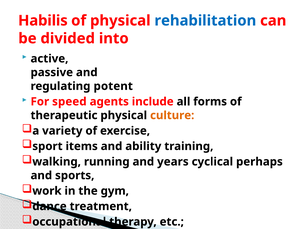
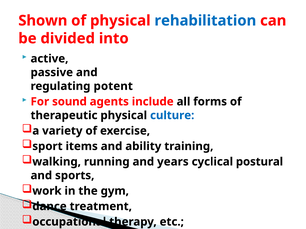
Habilis: Habilis -> Shown
speed: speed -> sound
culture colour: orange -> blue
perhaps: perhaps -> postural
